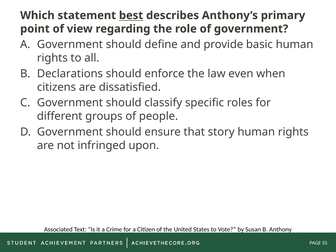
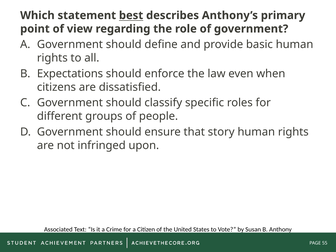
Declarations: Declarations -> Expectations
